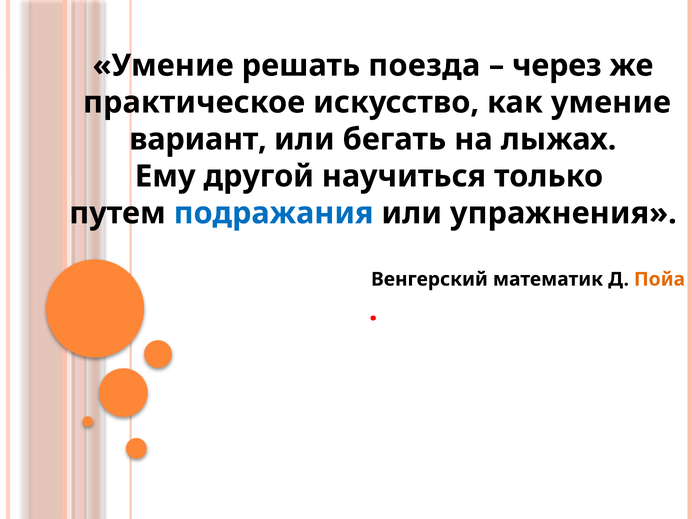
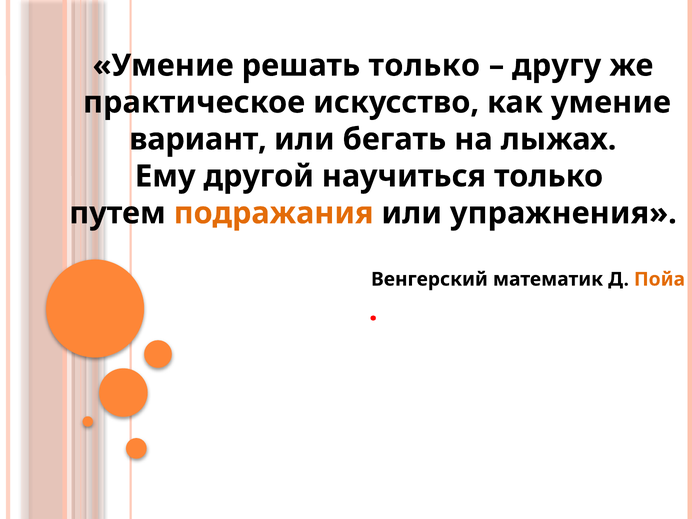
решать поезда: поезда -> только
через: через -> другу
подражания colour: blue -> orange
